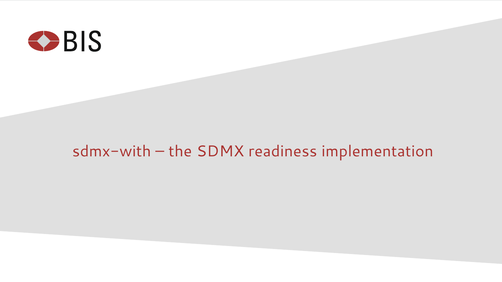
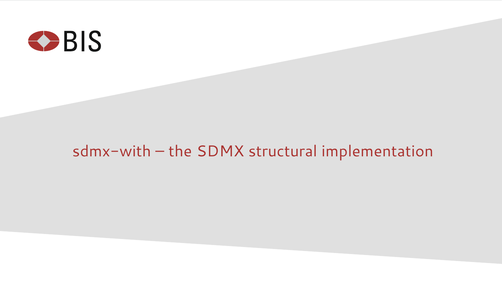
readiness: readiness -> structural
